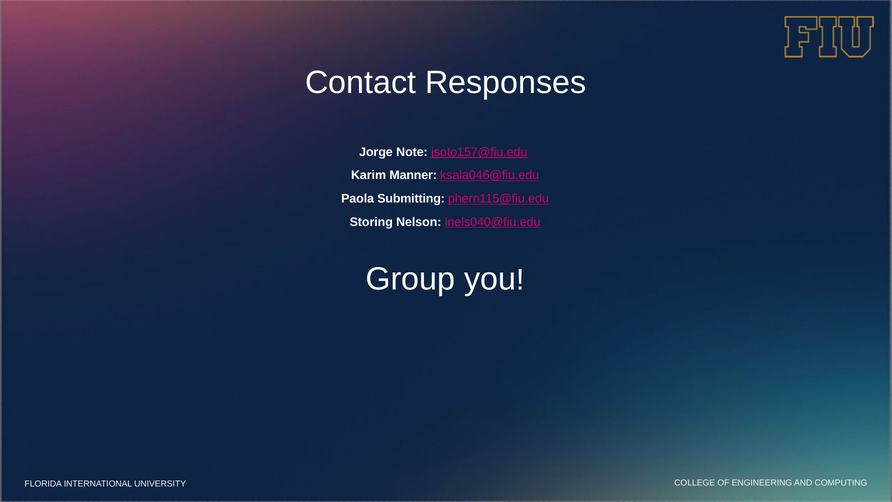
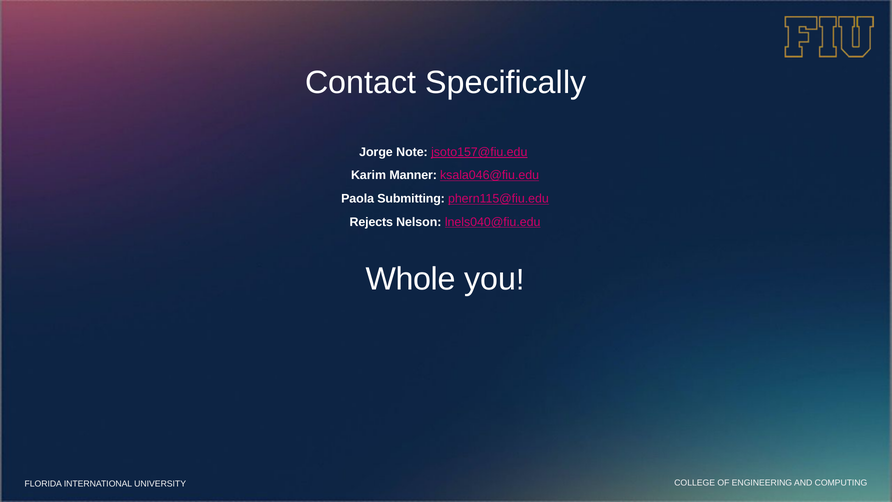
Responses: Responses -> Specifically
Storing: Storing -> Rejects
Group: Group -> Whole
